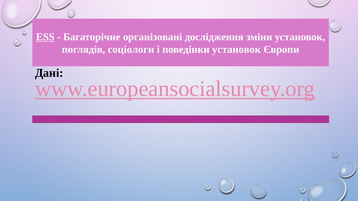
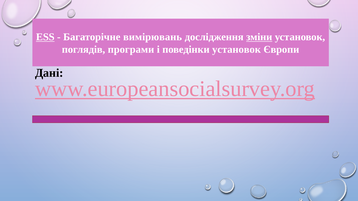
організовані: організовані -> вимірювань
зміни underline: none -> present
соціологи: соціологи -> програми
